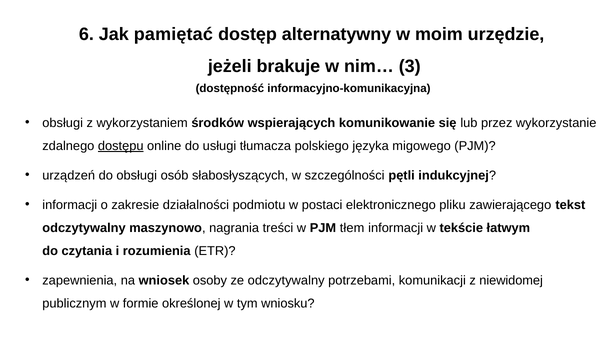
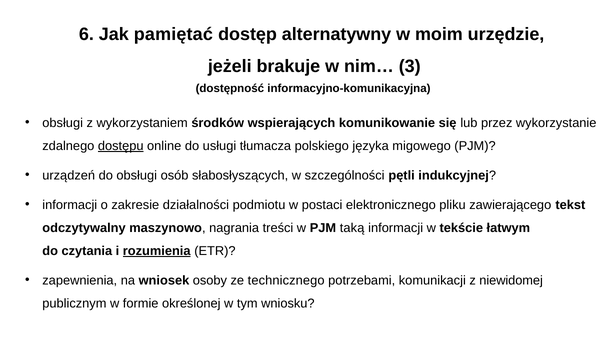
tłem: tłem -> taką
rozumienia underline: none -> present
ze odczytywalny: odczytywalny -> technicznego
